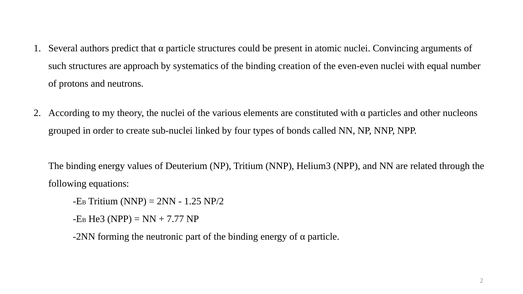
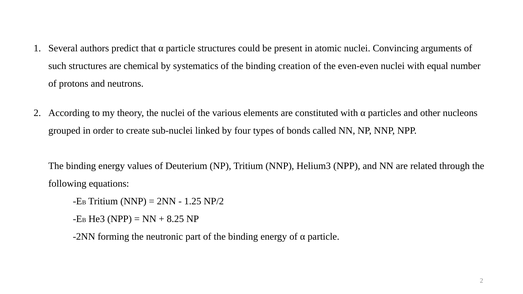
approach: approach -> chemical
7.77: 7.77 -> 8.25
